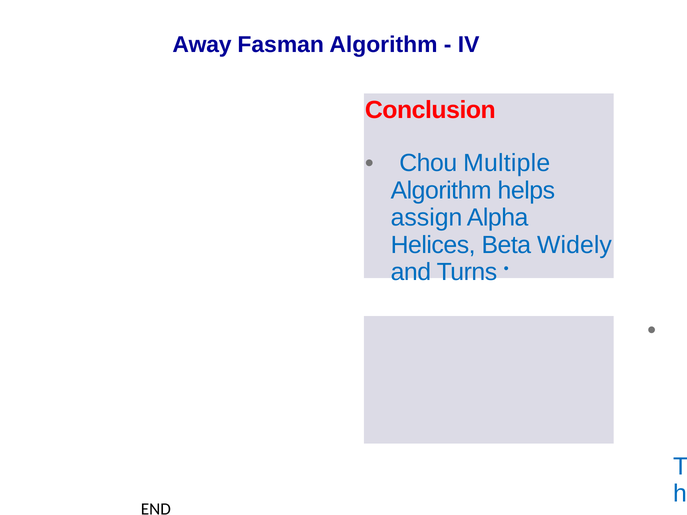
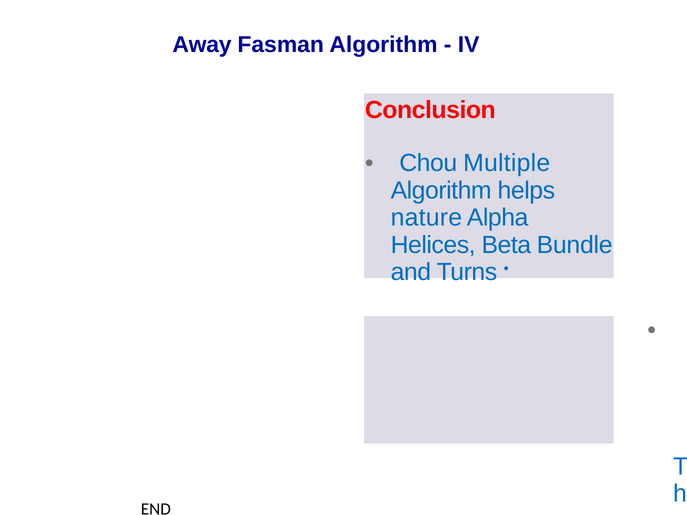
assign: assign -> nature
Widely: Widely -> Bundle
